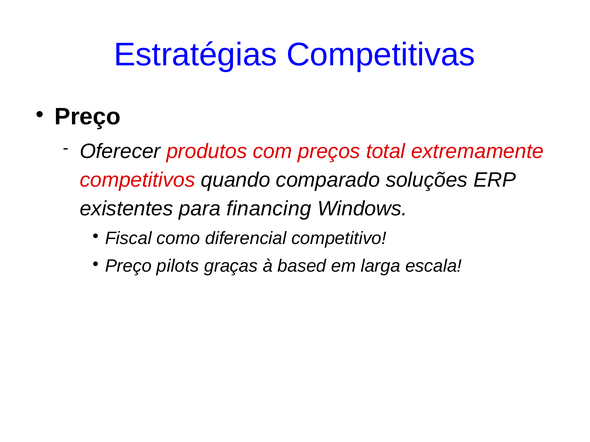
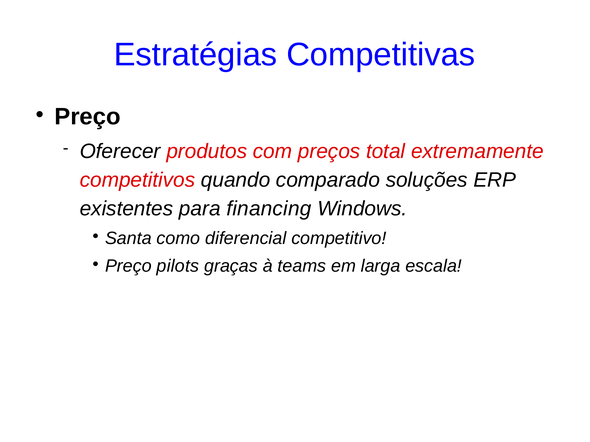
Fiscal: Fiscal -> Santa
based: based -> teams
